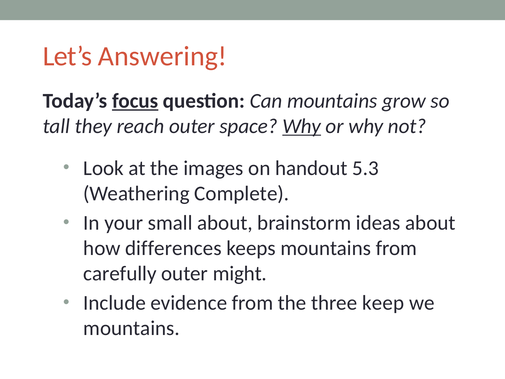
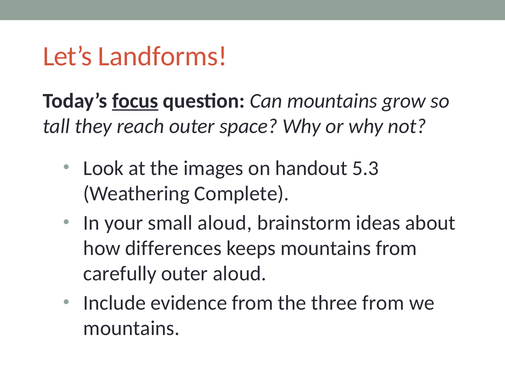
Answering: Answering -> Landforms
Why at (302, 126) underline: present -> none
small about: about -> aloud
outer might: might -> aloud
three keep: keep -> from
